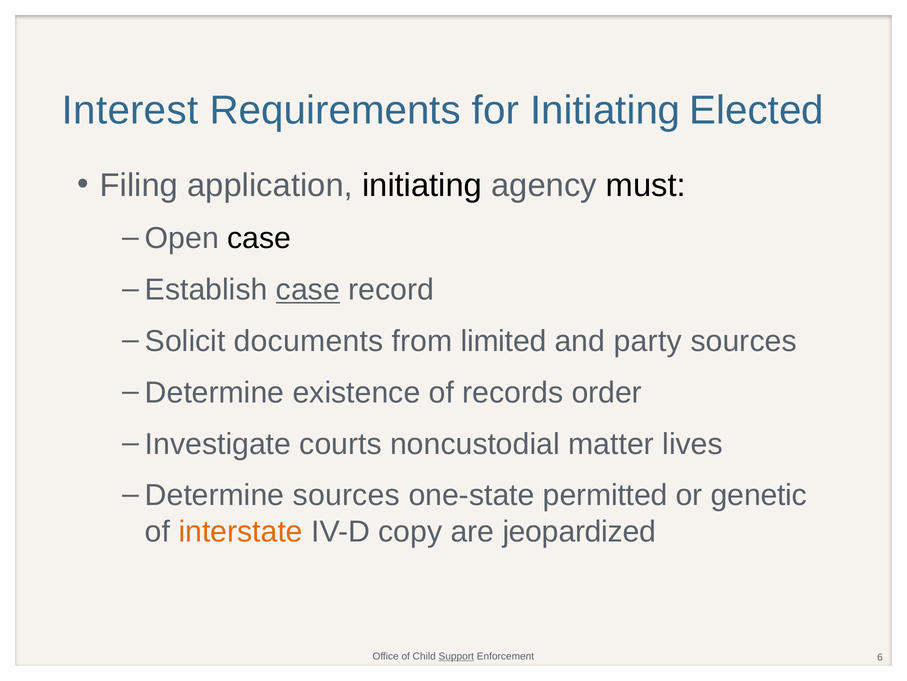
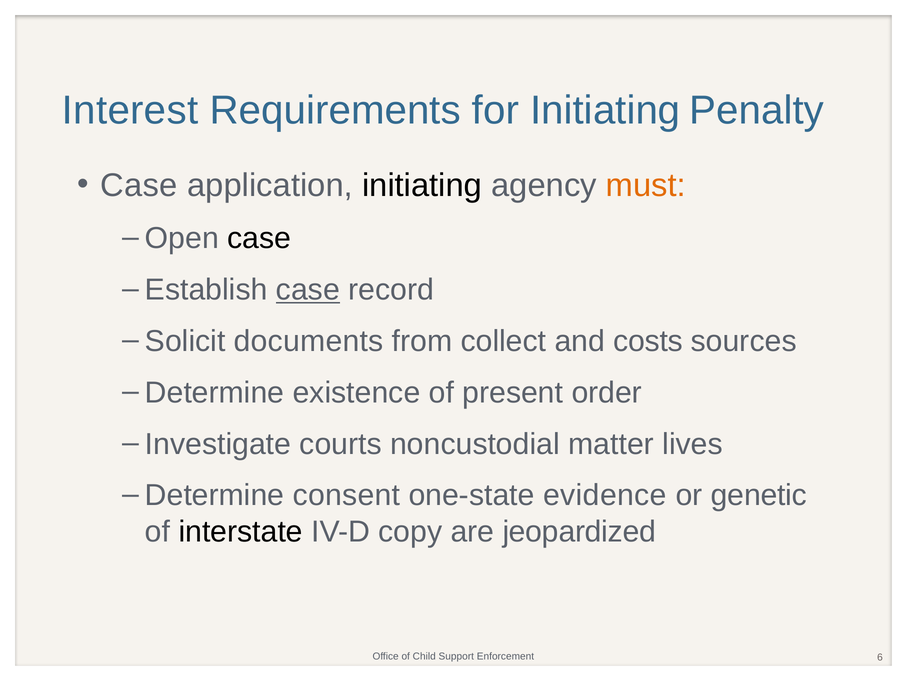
Elected: Elected -> Penalty
Filing at (139, 185): Filing -> Case
must colour: black -> orange
limited: limited -> collect
party: party -> costs
records: records -> present
Determine sources: sources -> consent
permitted: permitted -> evidence
interstate colour: orange -> black
Support underline: present -> none
